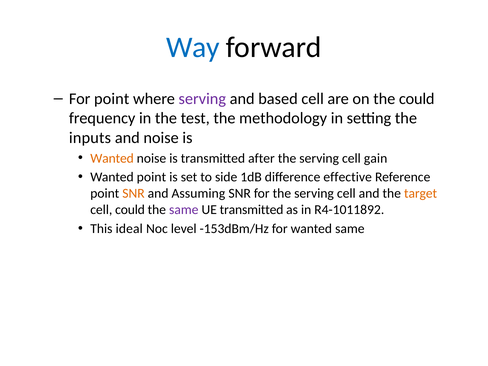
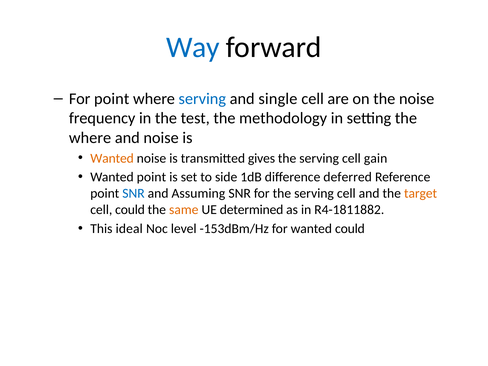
serving at (202, 99) colour: purple -> blue
based: based -> single
the could: could -> noise
inputs at (90, 138): inputs -> where
after: after -> gives
effective: effective -> deferred
SNR at (133, 193) colour: orange -> blue
same at (184, 210) colour: purple -> orange
UE transmitted: transmitted -> determined
R4-1011892: R4-1011892 -> R4-1811882
wanted same: same -> could
